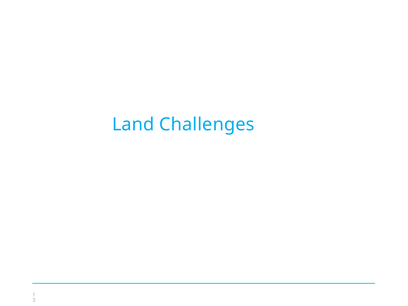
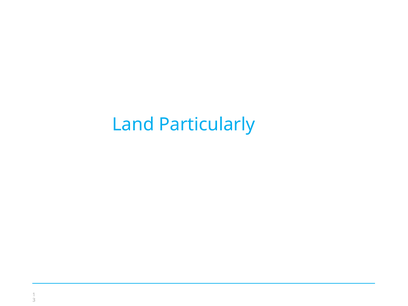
Challenges: Challenges -> Particularly
